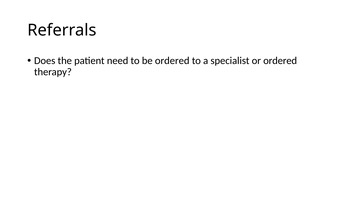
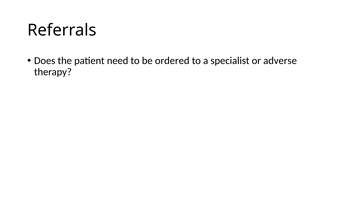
or ordered: ordered -> adverse
